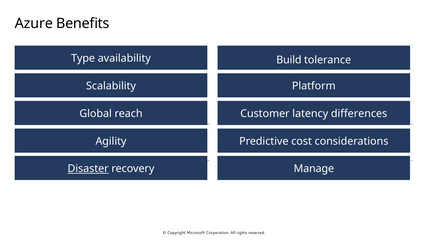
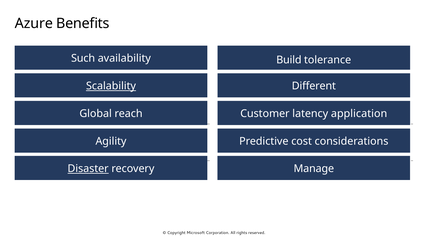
Type: Type -> Such
Scalability underline: none -> present
Platform: Platform -> Different
differences: differences -> application
